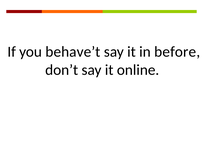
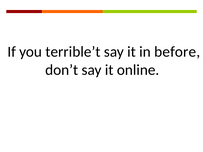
behave’t: behave’t -> terrible’t
